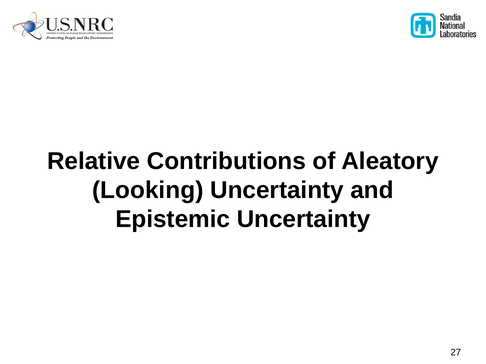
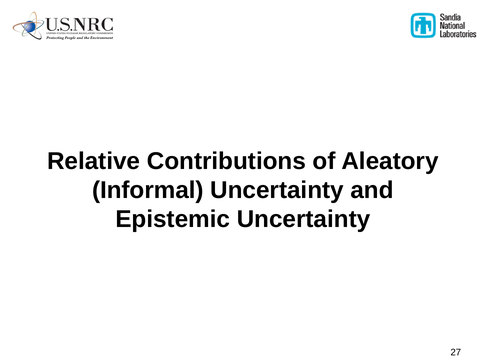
Looking: Looking -> Informal
